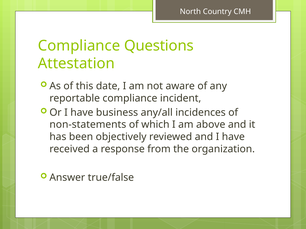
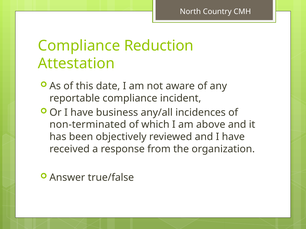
Questions: Questions -> Reduction
non-statements: non-statements -> non-terminated
